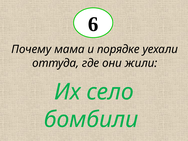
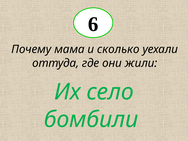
порядке: порядке -> сколько
